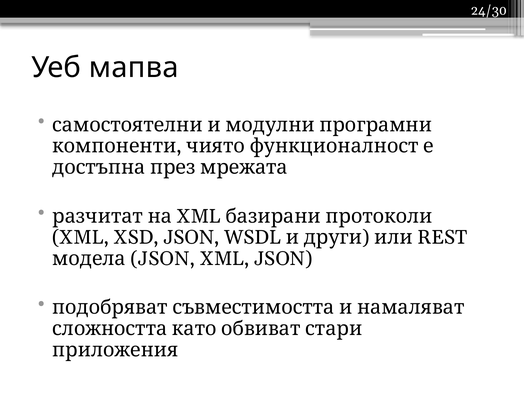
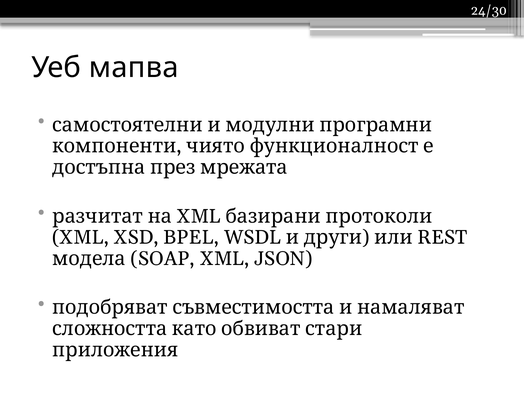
XSD JSON: JSON -> BPEL
модела JSON: JSON -> SOAP
